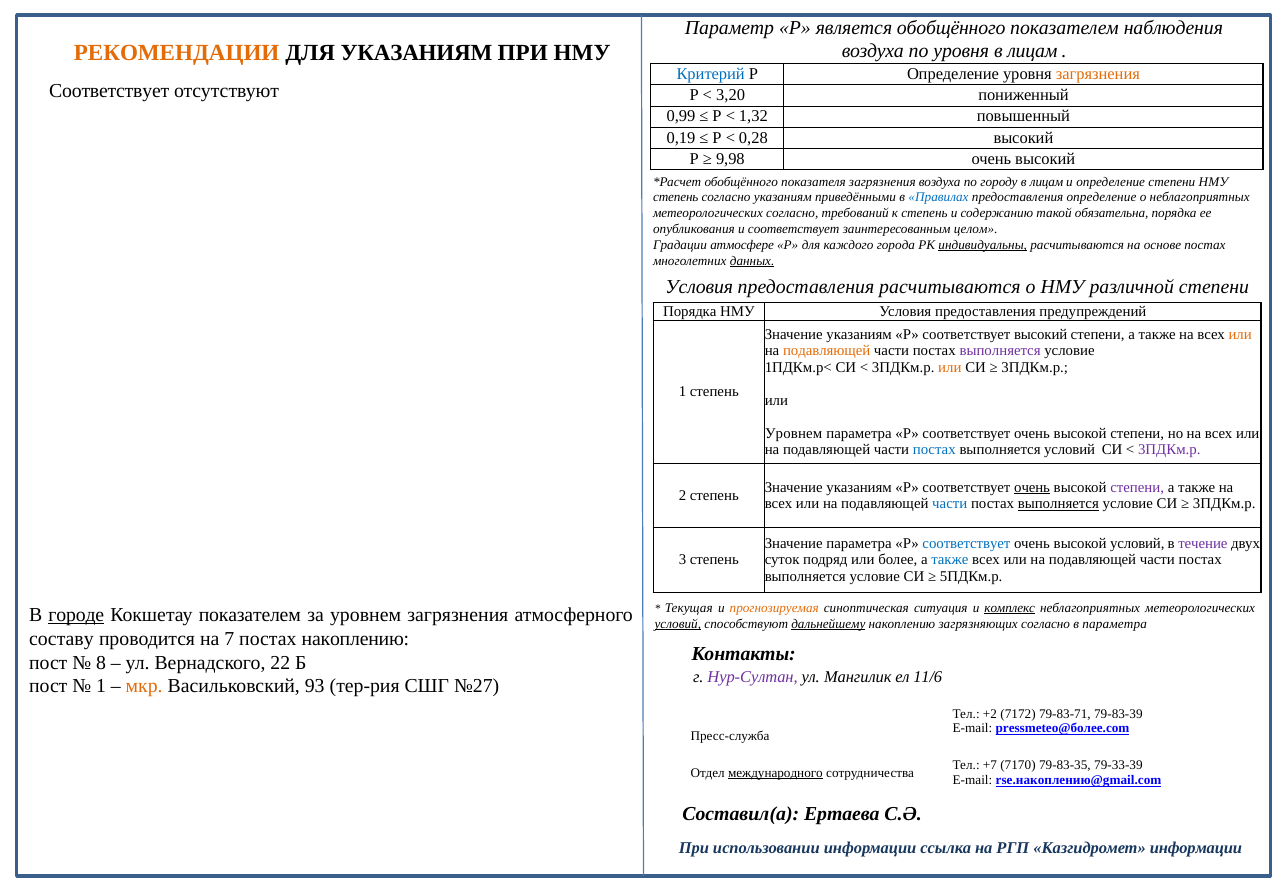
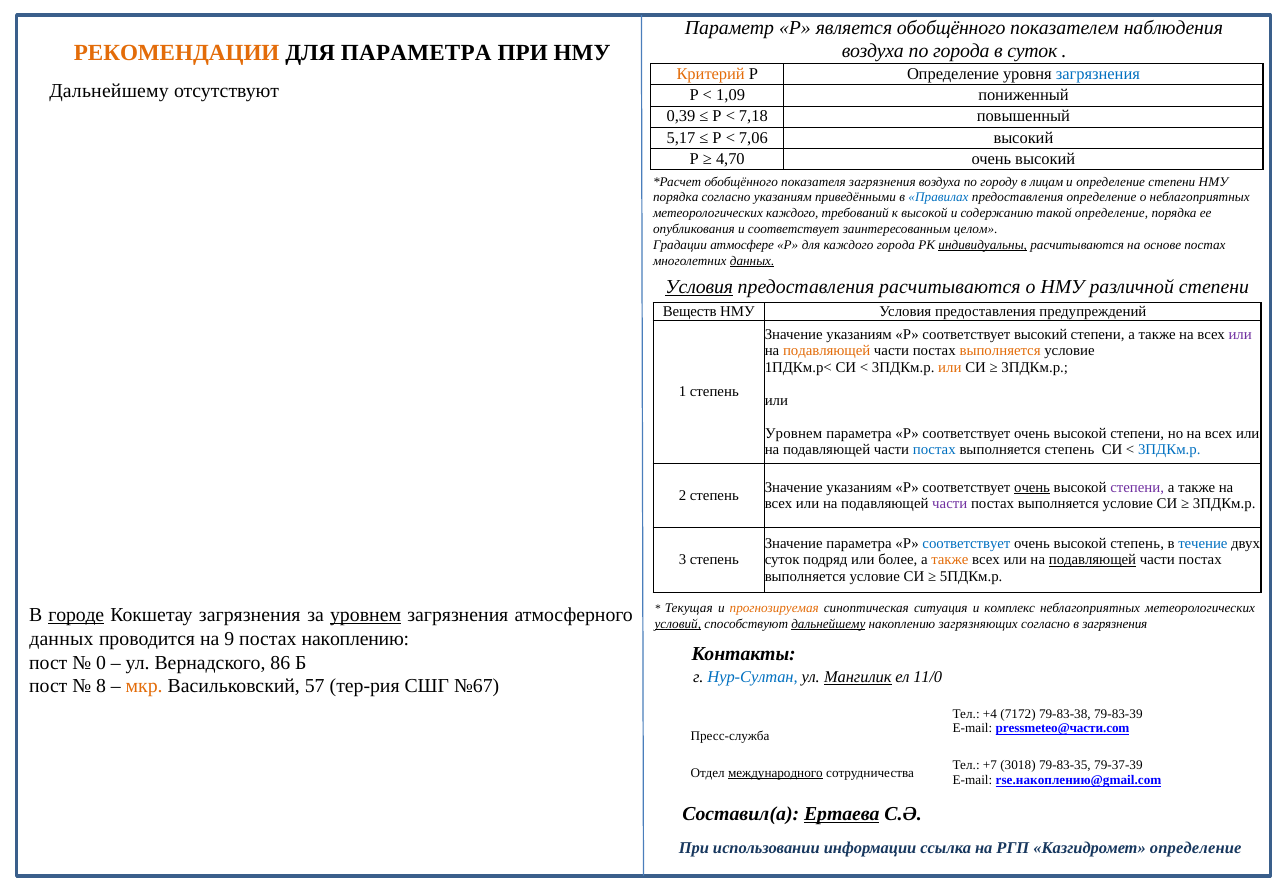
по уровня: уровня -> города
лицам at (1032, 51): лицам -> суток
ДЛЯ УКАЗАНИЯМ: УКАЗАНИЯМ -> ПАРАМЕТРА
Критерий colour: blue -> orange
загрязнения at (1098, 74) colour: orange -> blue
Соответствует at (109, 91): Соответствует -> Дальнейшему
3,20: 3,20 -> 1,09
0,99: 0,99 -> 0,39
1,32: 1,32 -> 7,18
0,19: 0,19 -> 5,17
0,28: 0,28 -> 7,06
9,98: 9,98 -> 4,70
степень at (676, 198): степень -> порядка
метеорологических согласно: согласно -> каждого
к степень: степень -> высокой
такой обязательна: обязательна -> определение
Условия at (699, 287) underline: none -> present
Порядка at (690, 312): Порядка -> Веществ
или at (1240, 334) colour: orange -> purple
выполняется at (1000, 351) colour: purple -> orange
выполняется условий: условий -> степень
3ПДКм.р at (1169, 450) colour: purple -> blue
части at (950, 504) colour: blue -> purple
выполняется at (1058, 504) underline: present -> none
высокой условий: условий -> степень
течение colour: purple -> blue
также at (950, 560) colour: blue -> orange
подавляющей at (1093, 560) underline: none -> present
комплекс underline: present -> none
Кокшетау показателем: показателем -> загрязнения
уровнем at (366, 615) underline: none -> present
в параметра: параметра -> загрязнения
составу at (61, 639): составу -> данных
7: 7 -> 9
8: 8 -> 0
22: 22 -> 86
Нур-Султан colour: purple -> blue
Мангилик underline: none -> present
11/6: 11/6 -> 11/0
1 at (101, 686): 1 -> 8
93: 93 -> 57
№27: №27 -> №67
+2: +2 -> +4
79-83-71: 79-83-71 -> 79-83-38
pressmeteo@более.com: pressmeteo@более.com -> pressmeteo@части.com
7170: 7170 -> 3018
79-33-39: 79-33-39 -> 79-37-39
Ертаева underline: none -> present
Казгидромет информации: информации -> определение
